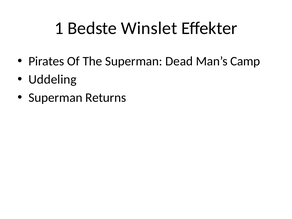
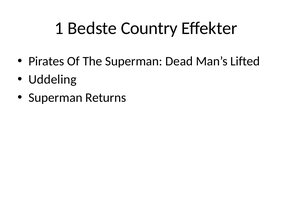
Winslet: Winslet -> Country
Camp: Camp -> Lifted
